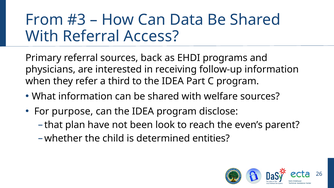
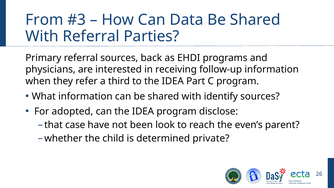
Access: Access -> Parties
welfare: welfare -> identify
purpose: purpose -> adopted
plan: plan -> case
entities: entities -> private
